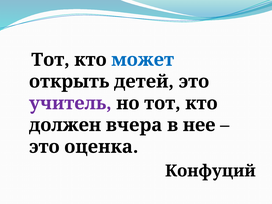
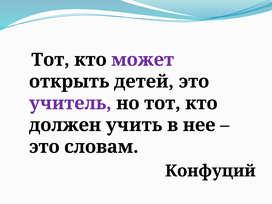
может colour: blue -> purple
вчера: вчера -> учить
оценка: оценка -> словам
